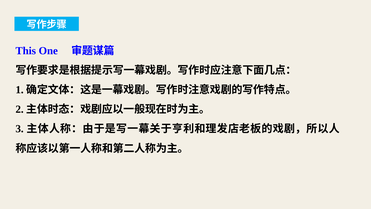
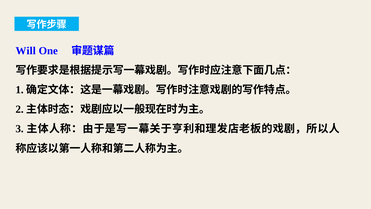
This: This -> Will
